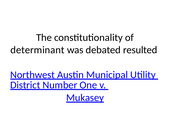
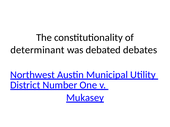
resulted: resulted -> debates
